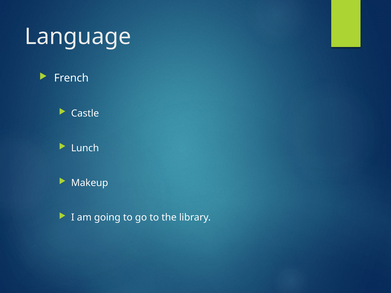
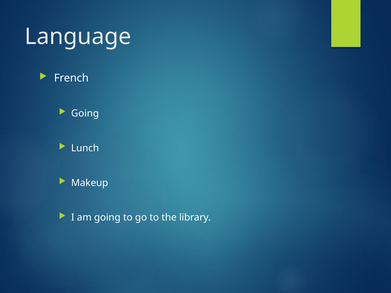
Castle at (85, 113): Castle -> Going
